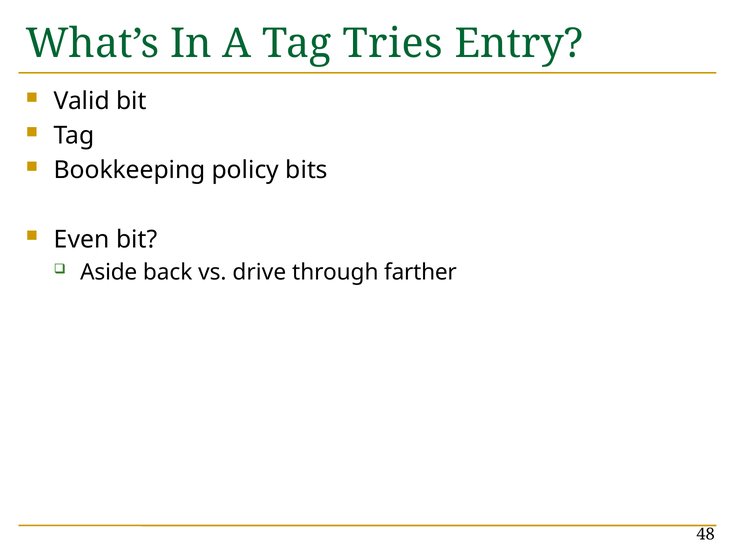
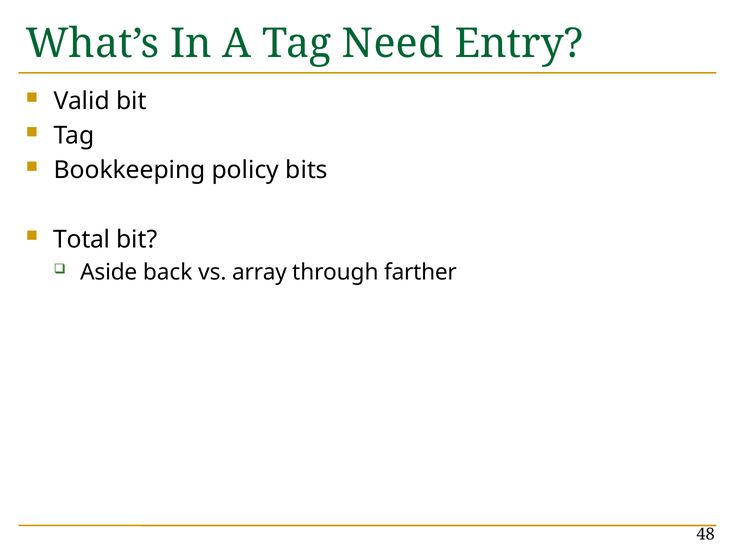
Tries: Tries -> Need
Even: Even -> Total
drive: drive -> array
